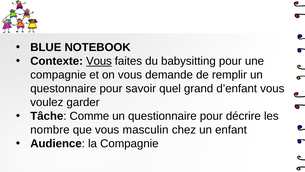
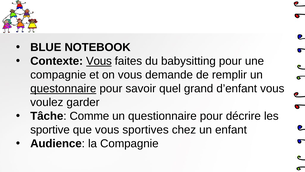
questonnaire underline: none -> present
nombre: nombre -> sportive
masculin: masculin -> sportives
